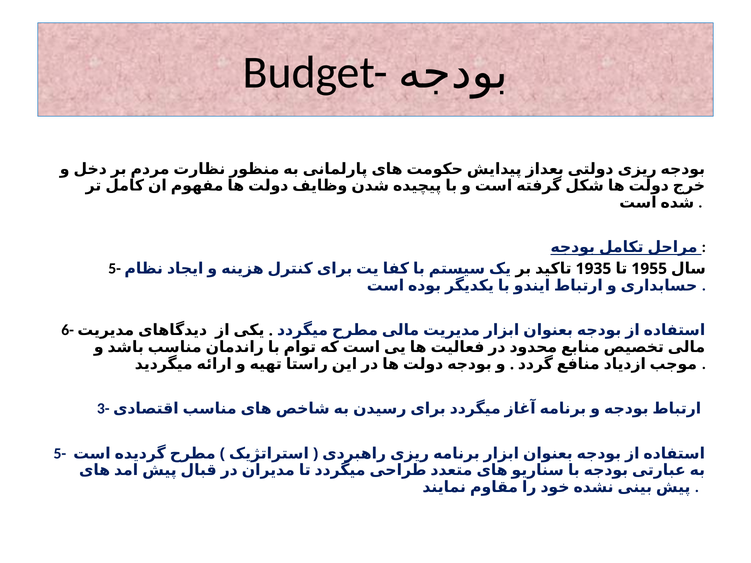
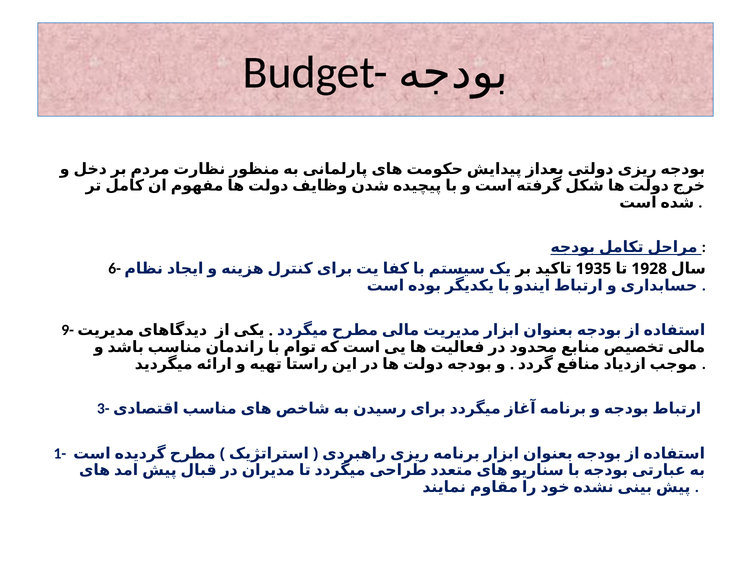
5- at (115, 269): 5- -> 6-
1955: 1955 -> 1928
6-: 6- -> 9-
5- at (60, 454): 5- -> 1-
